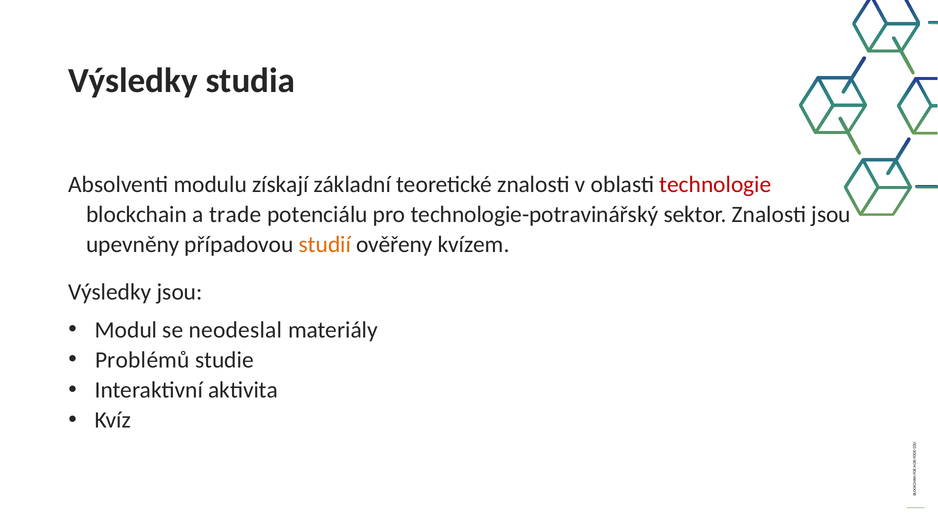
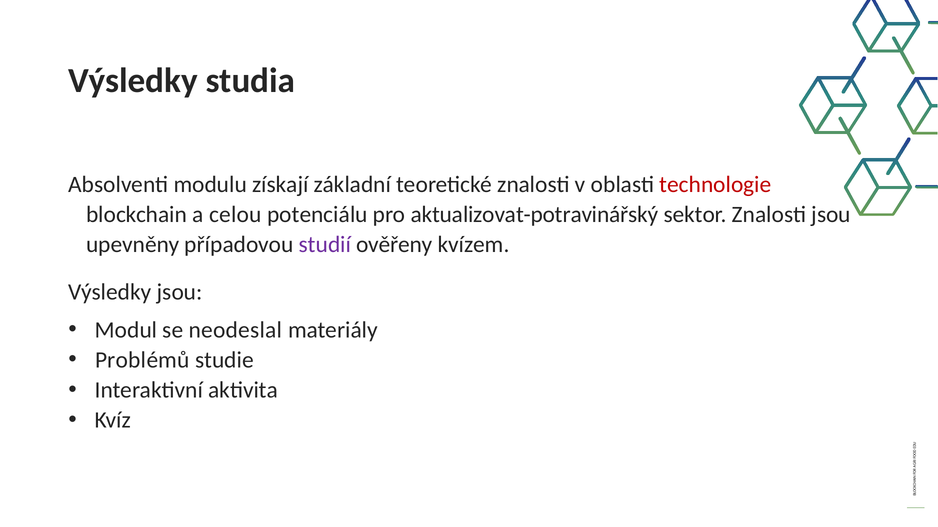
trade: trade -> celou
technologie-potravinářský: technologie-potravinářský -> aktualizovat-potravinářský
studií colour: orange -> purple
